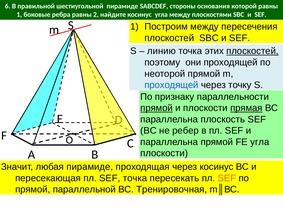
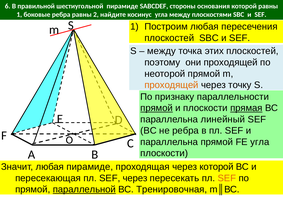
Построим между: между -> любая
линию at (161, 51): линию -> между
плоскостей at (252, 51) underline: present -> none
проходящей at (171, 85) colour: blue -> orange
плоскость: плоскость -> линейный
не ребер: ребер -> ребра
через косинус: косинус -> которой
SEF точка: точка -> через
параллельной underline: none -> present
